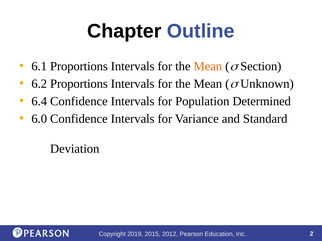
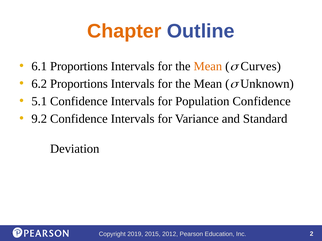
Chapter colour: black -> orange
Section: Section -> Curves
6.4: 6.4 -> 5.1
Population Determined: Determined -> Confidence
6.0: 6.0 -> 9.2
